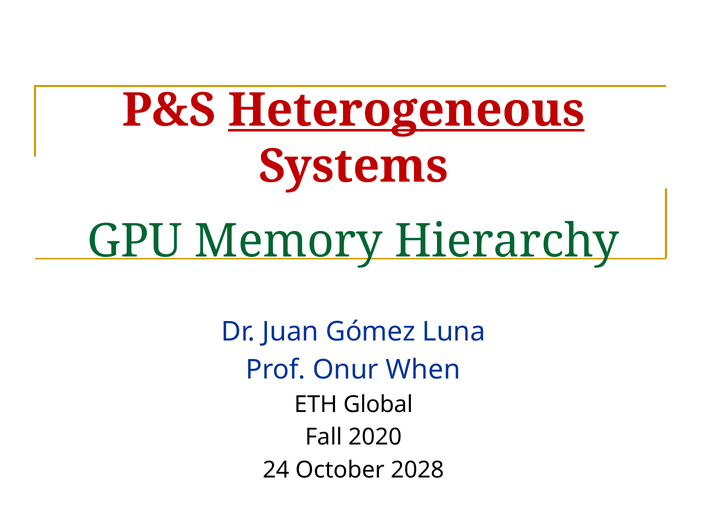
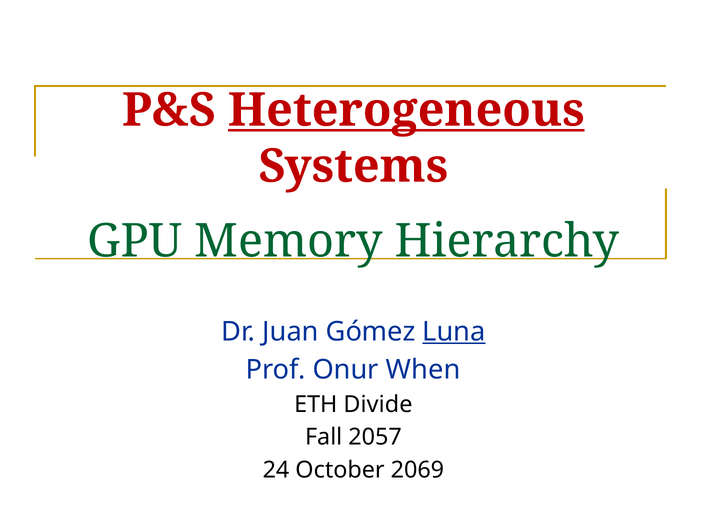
Luna underline: none -> present
Global: Global -> Divide
2020: 2020 -> 2057
2028: 2028 -> 2069
